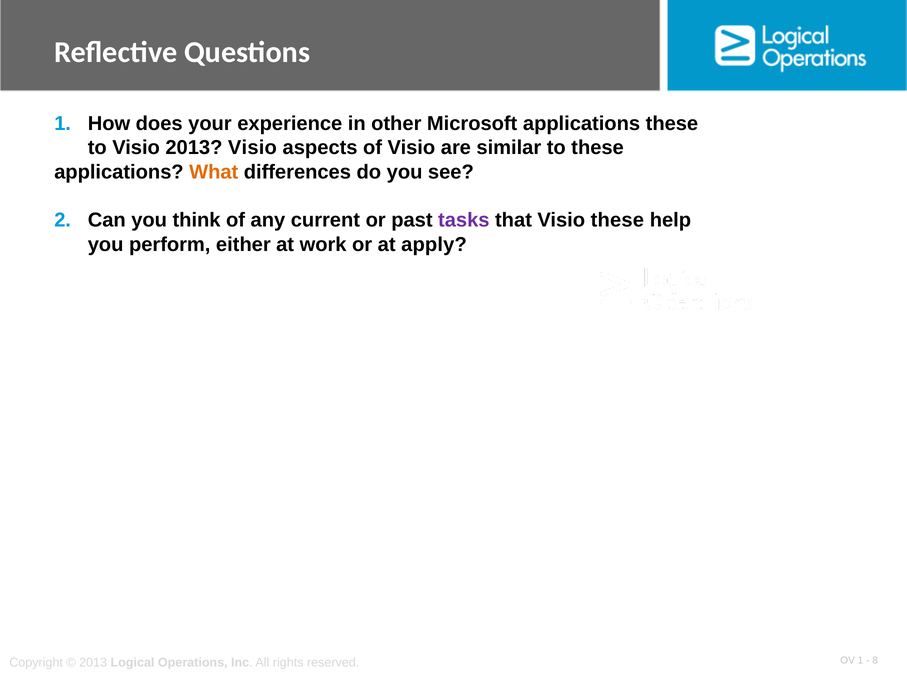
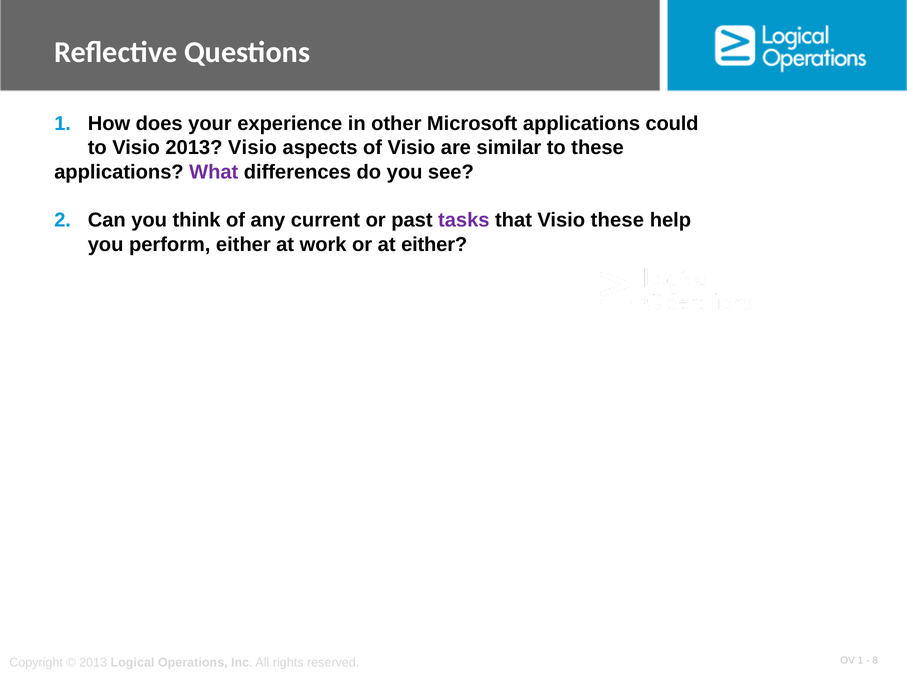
applications these: these -> could
What colour: orange -> purple
at apply: apply -> either
